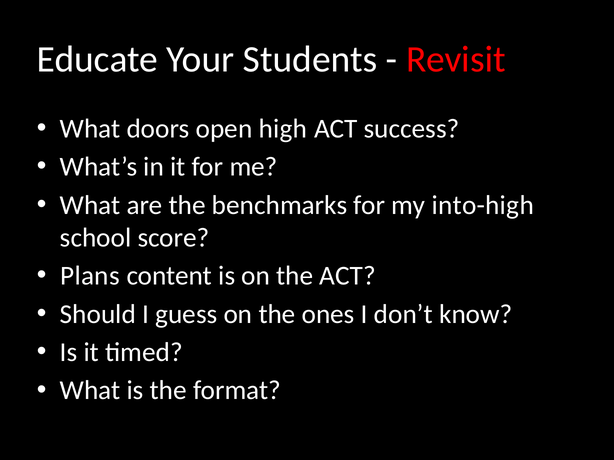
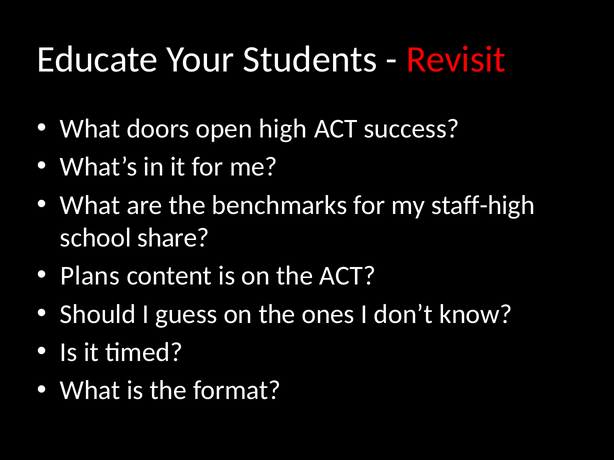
into-high: into-high -> staff-high
score: score -> share
